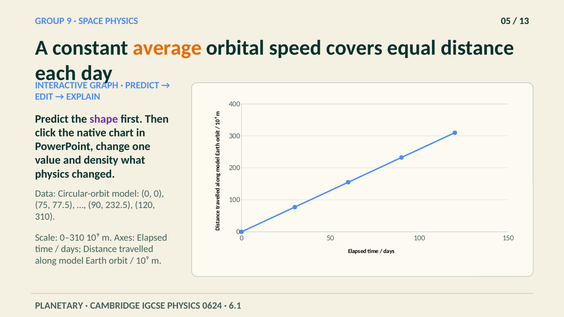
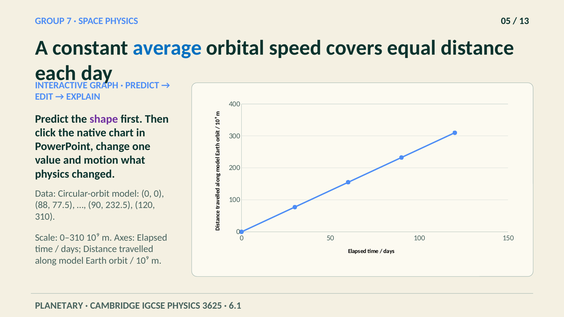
9: 9 -> 7
average colour: orange -> blue
density: density -> motion
75: 75 -> 88
0624: 0624 -> 3625
